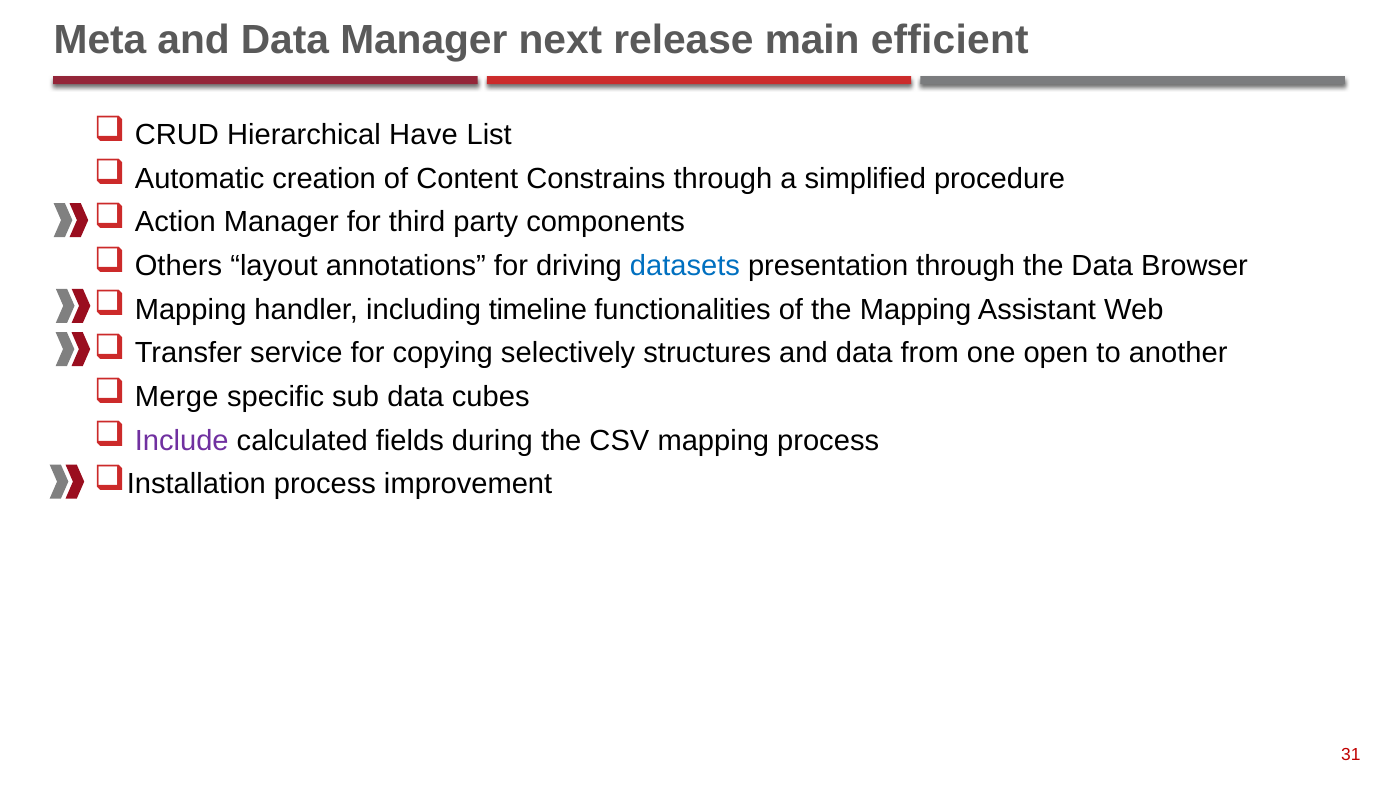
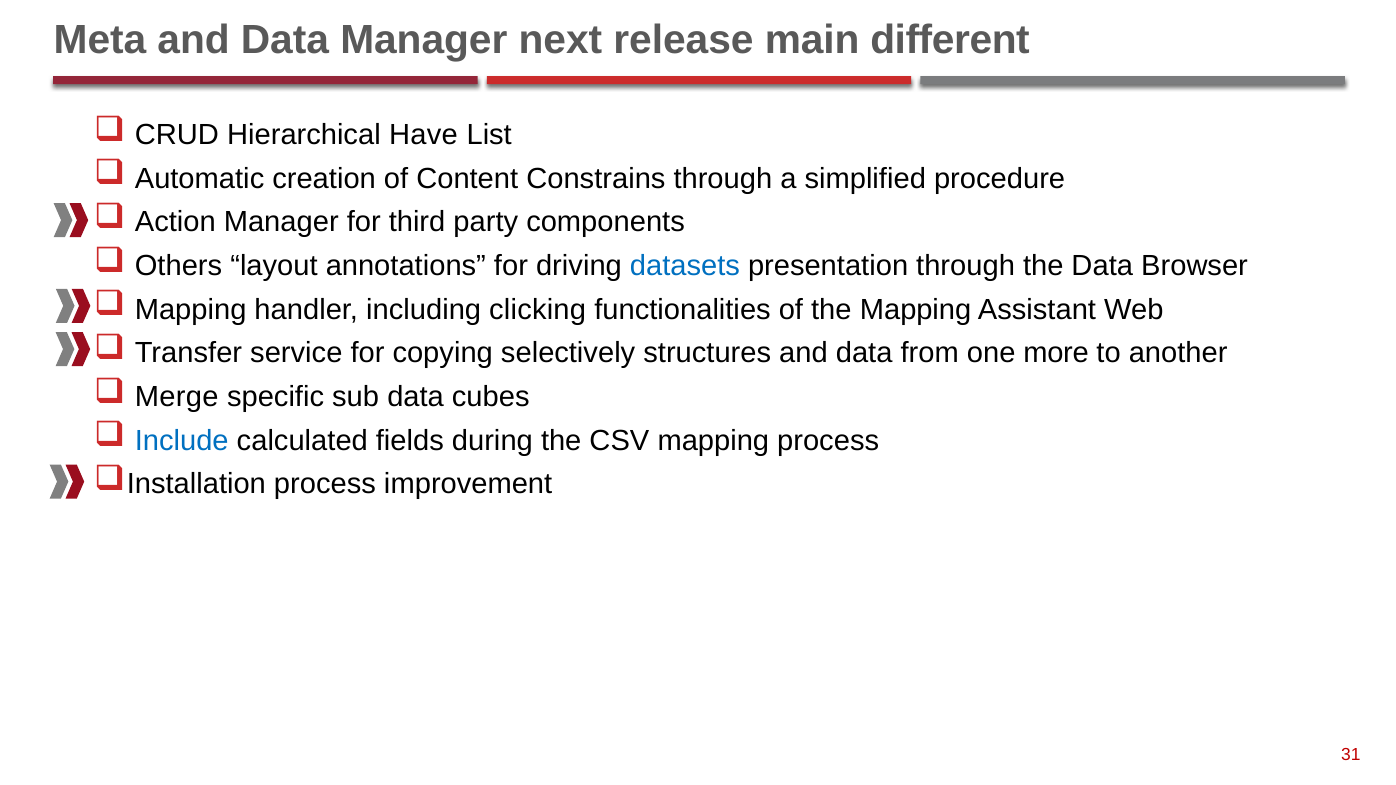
efficient: efficient -> different
timeline: timeline -> clicking
open: open -> more
Include colour: purple -> blue
